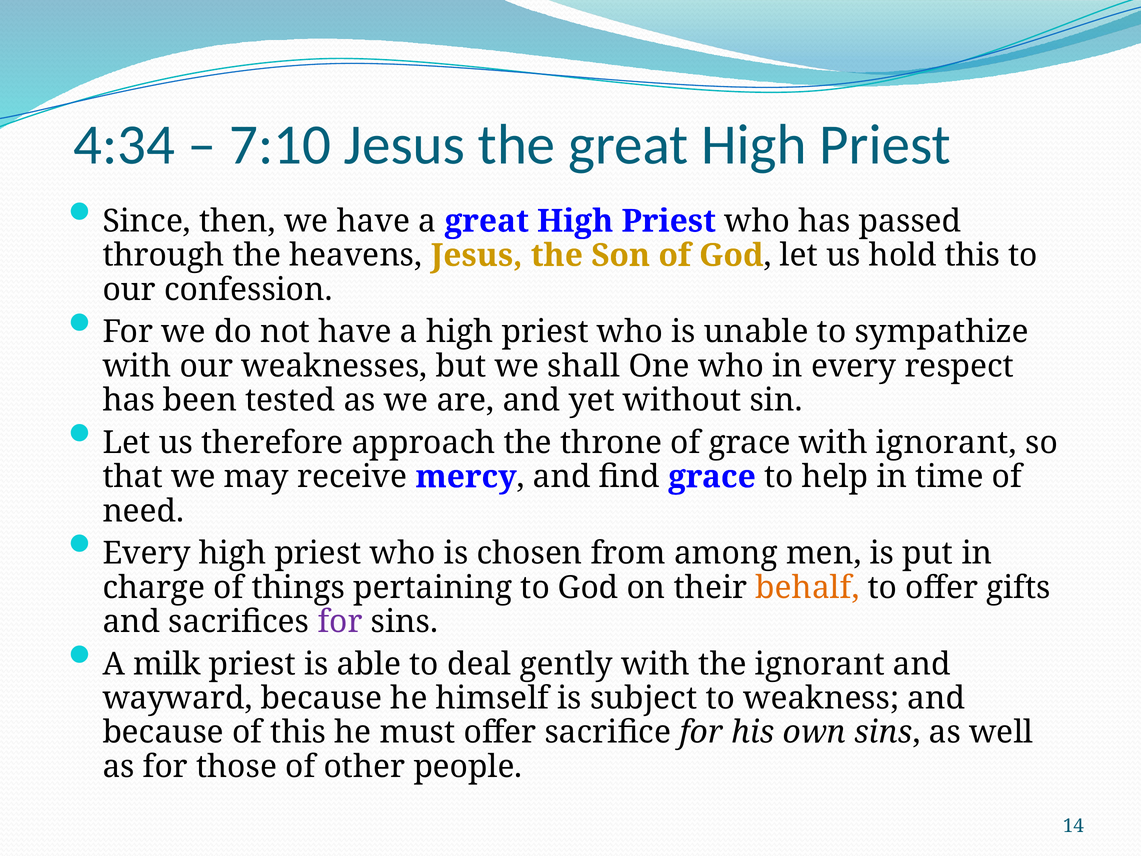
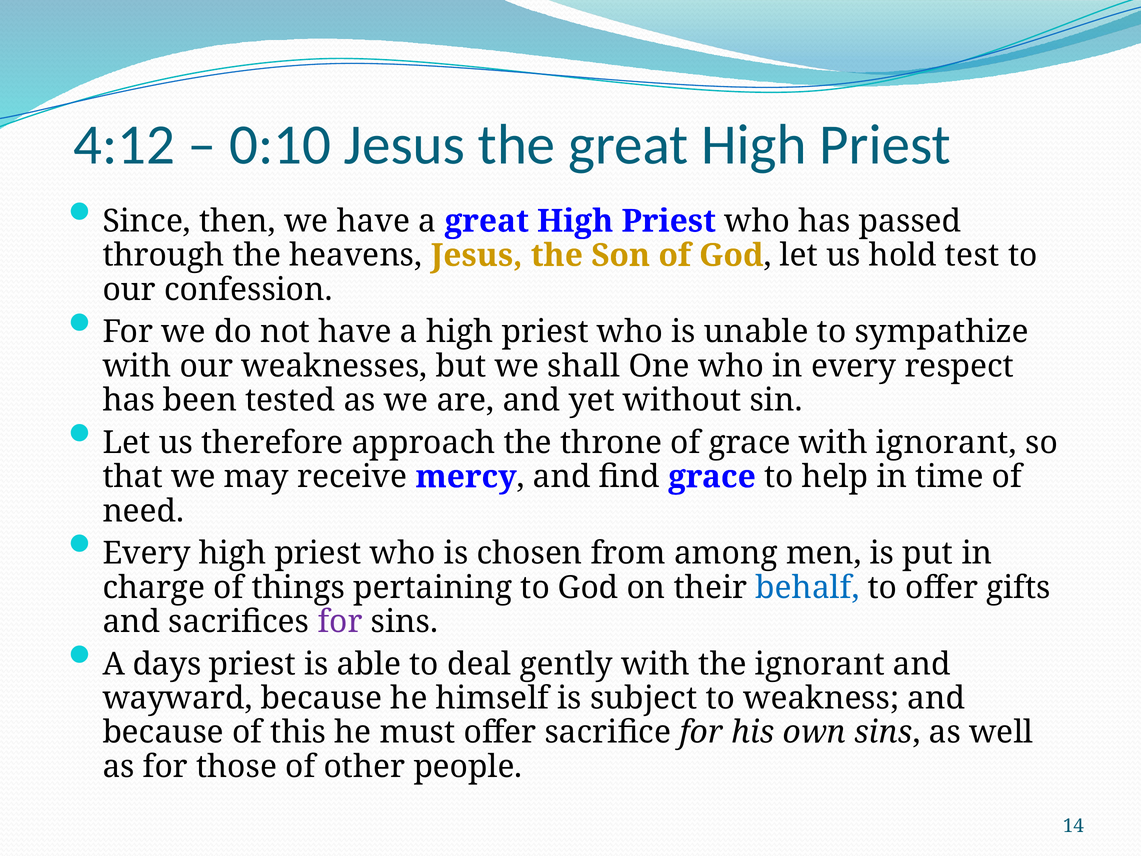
4:34: 4:34 -> 4:12
7:10: 7:10 -> 0:10
hold this: this -> test
behalf colour: orange -> blue
milk: milk -> days
